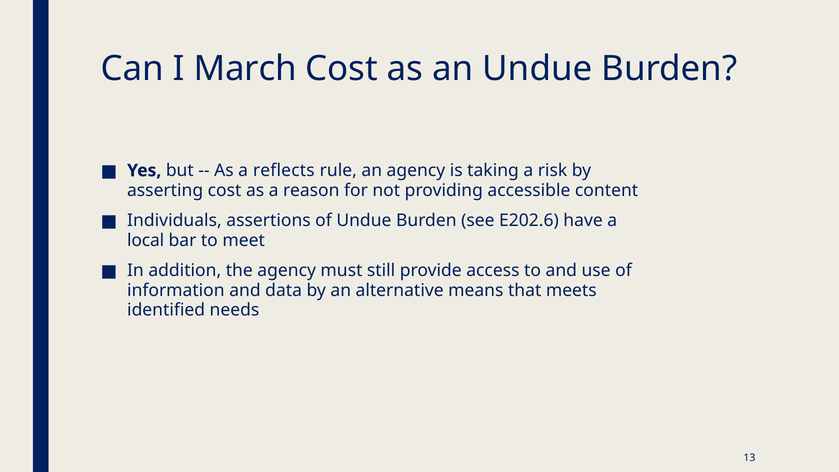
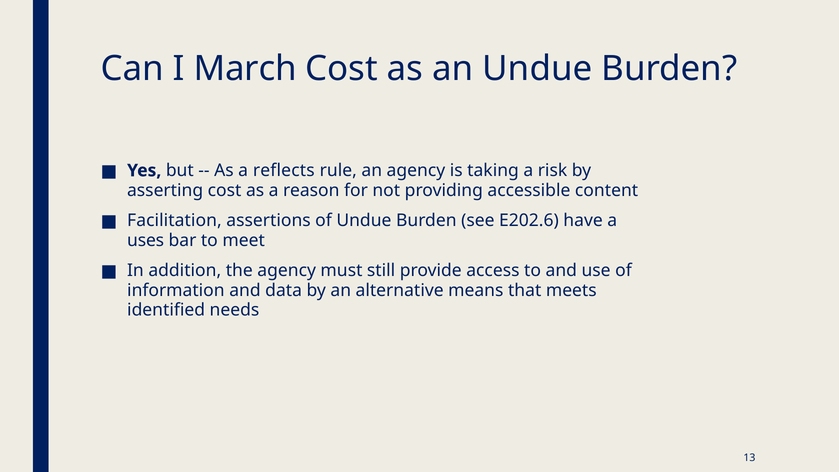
Individuals: Individuals -> Facilitation
local: local -> uses
